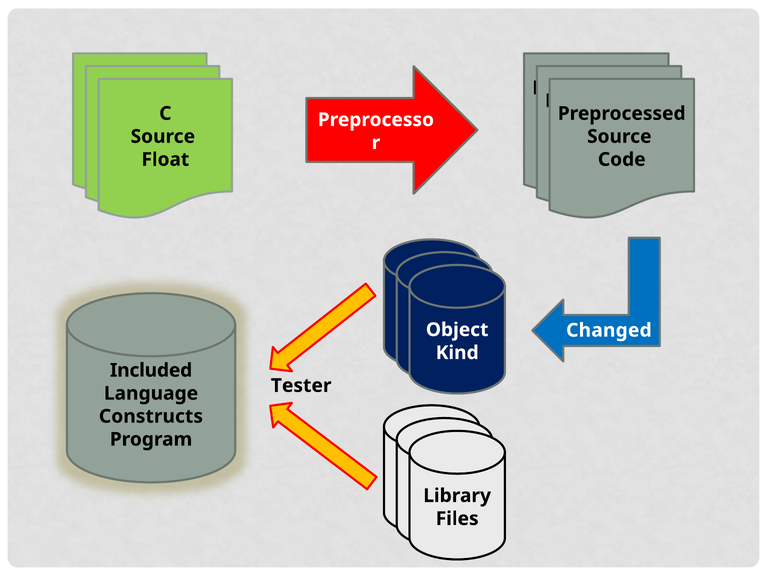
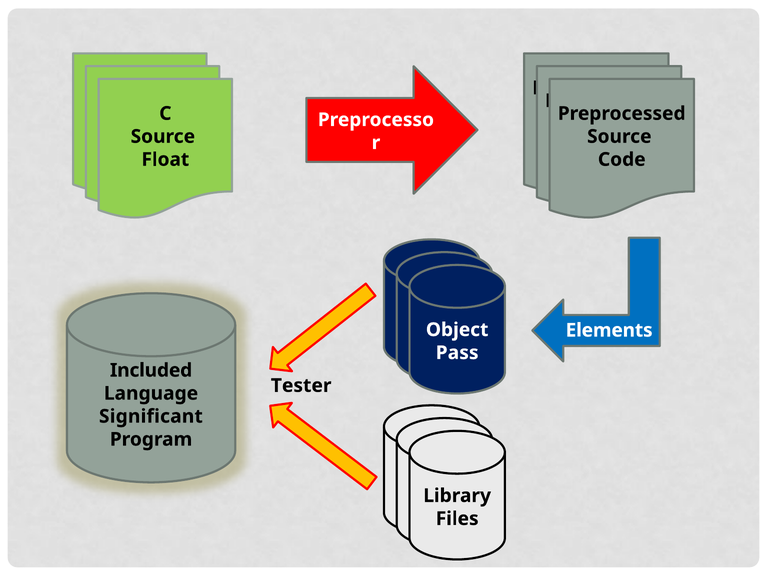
Changed: Changed -> Elements
Kind: Kind -> Pass
Constructs: Constructs -> Significant
